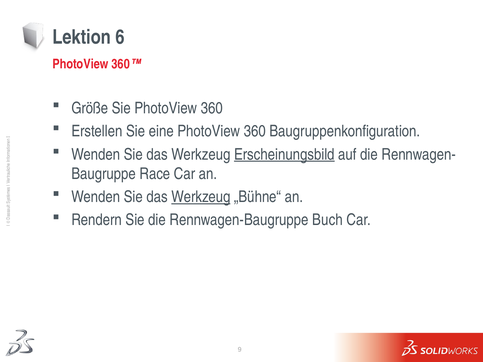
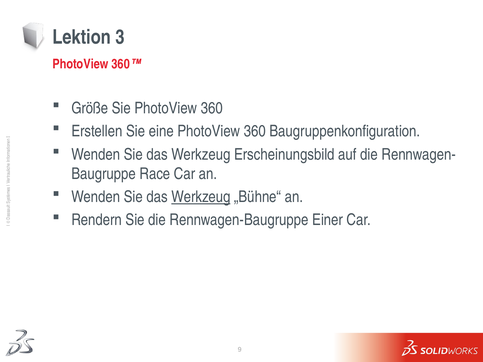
6: 6 -> 3
Erscheinungsbild underline: present -> none
Buch: Buch -> Einer
